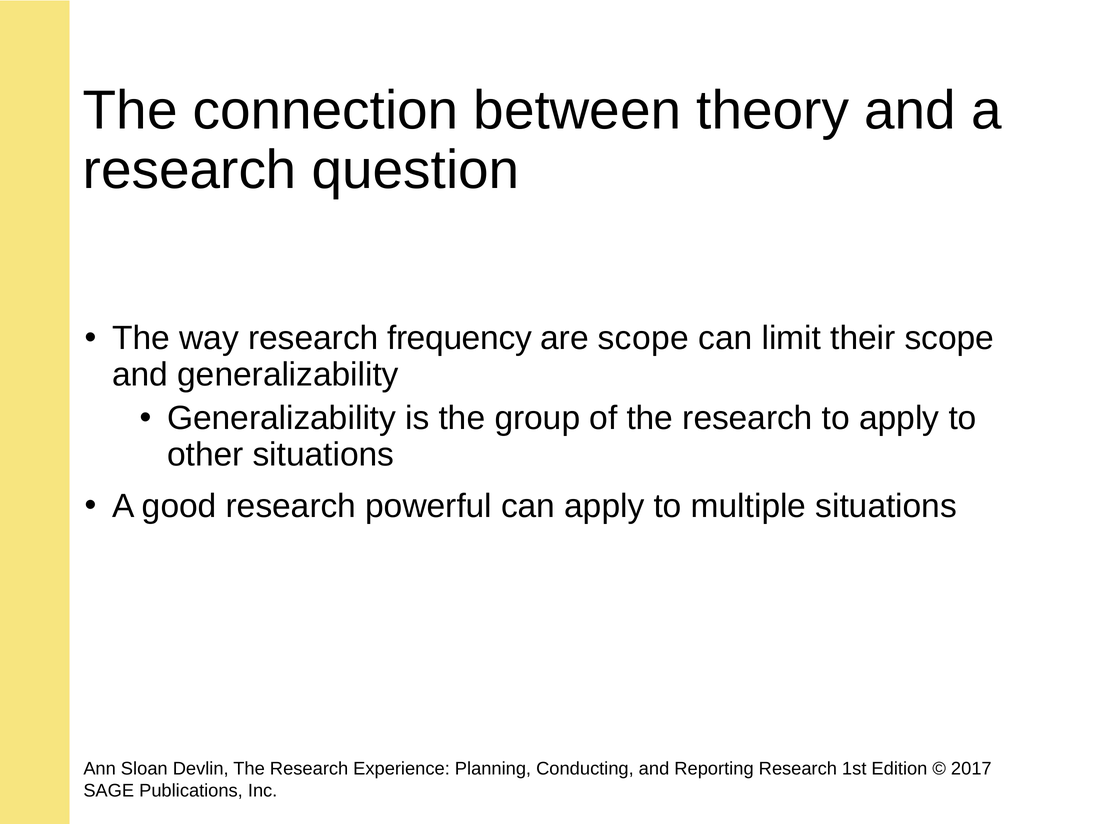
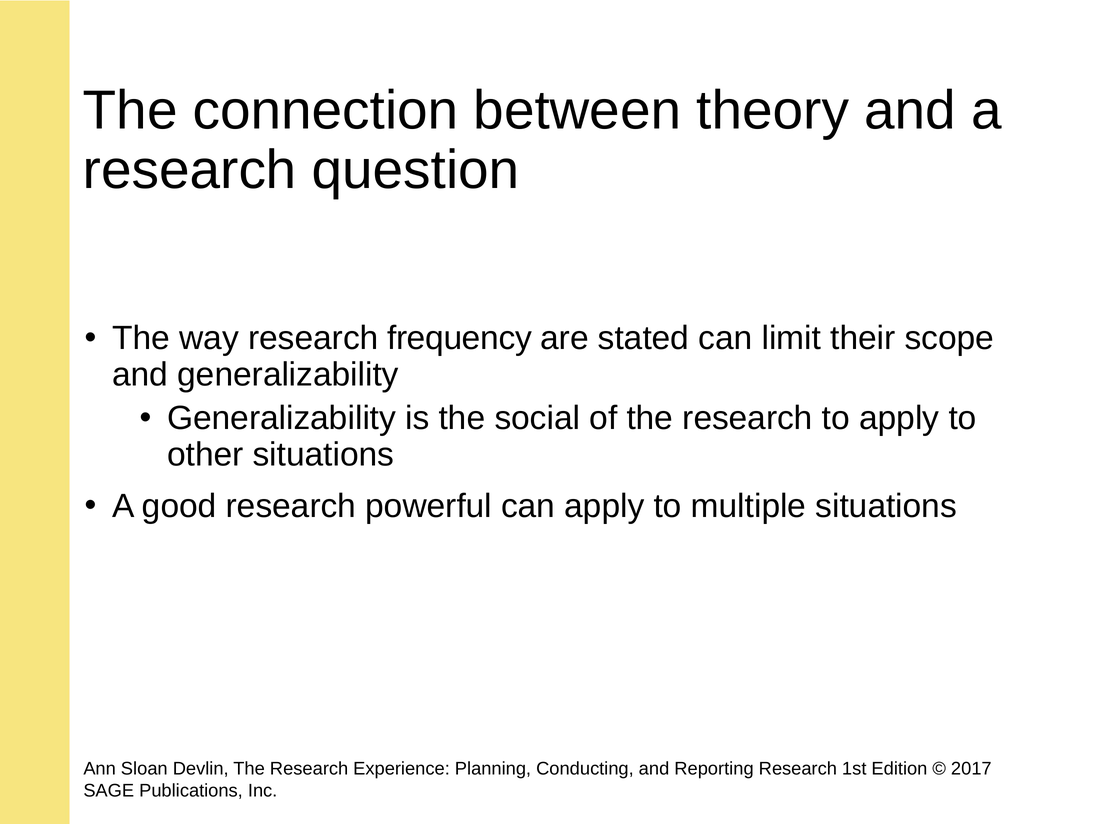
are scope: scope -> stated
group: group -> social
